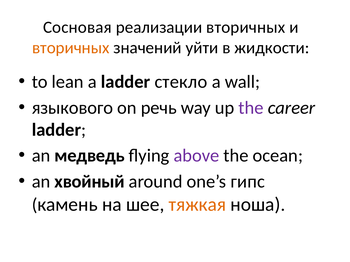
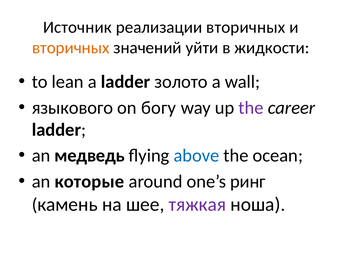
Сосновая: Сосновая -> Источник
стекло: стекло -> золото
речь: речь -> богу
above colour: purple -> blue
хвойный: хвойный -> которые
гипс: гипс -> ринг
тяжкая colour: orange -> purple
